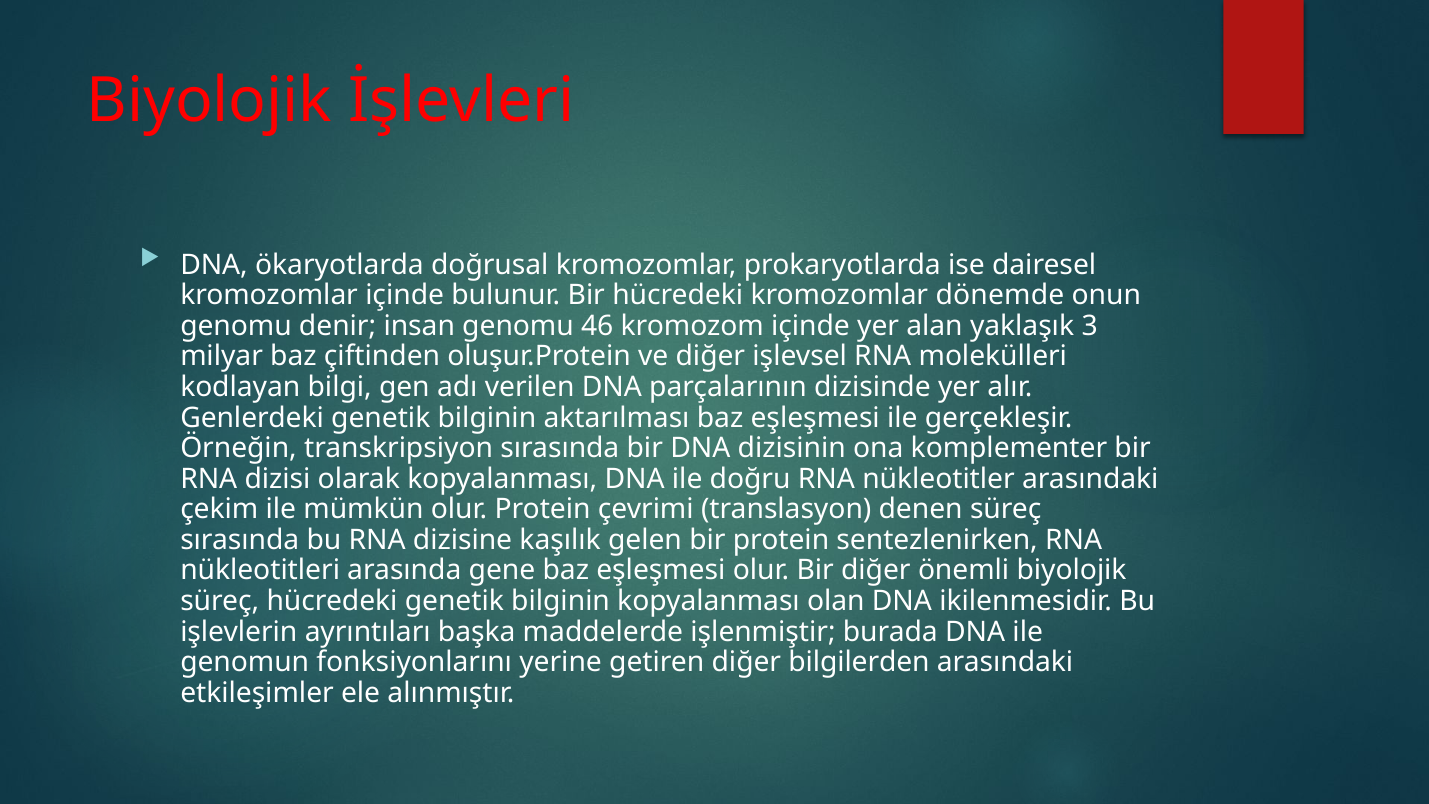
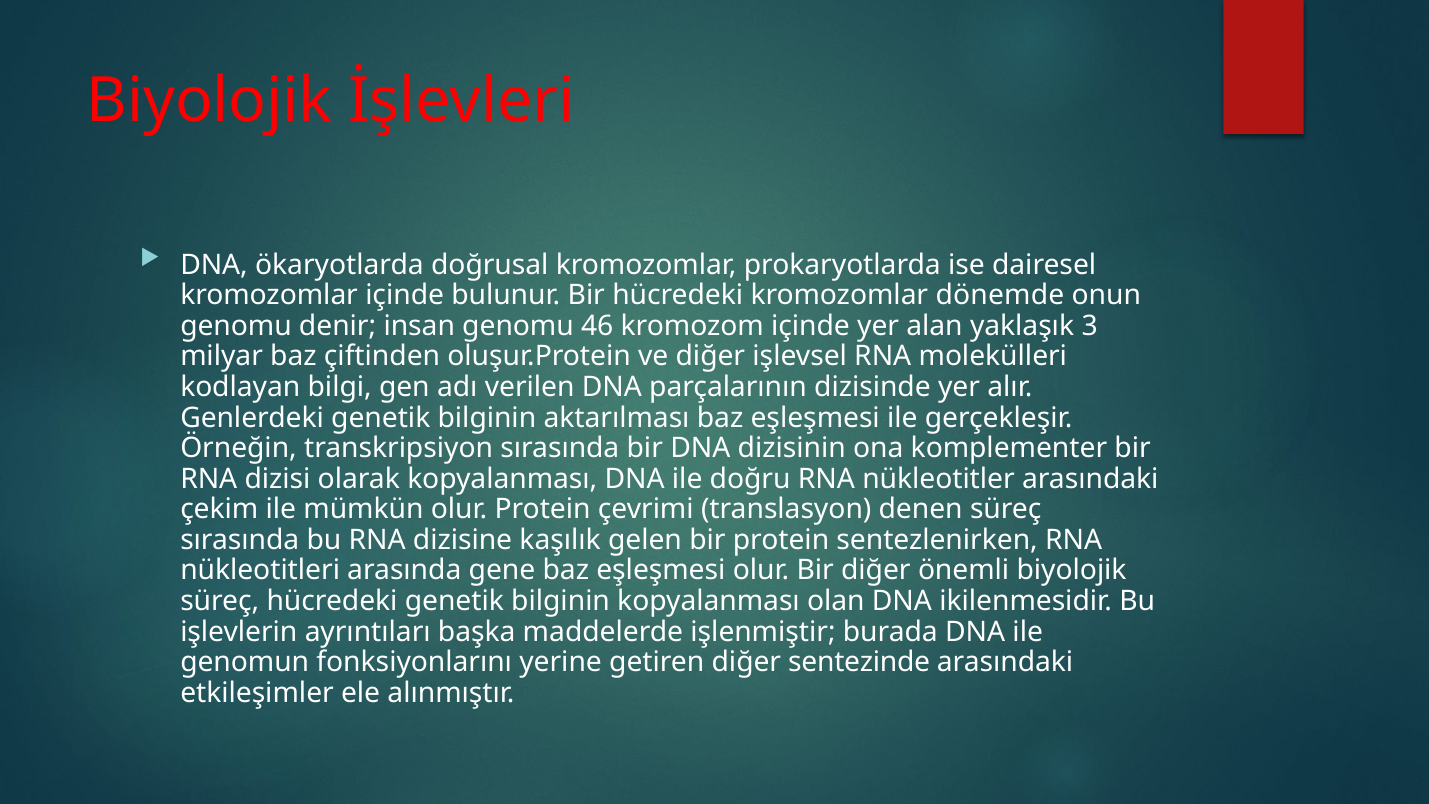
bilgilerden: bilgilerden -> sentezinde
